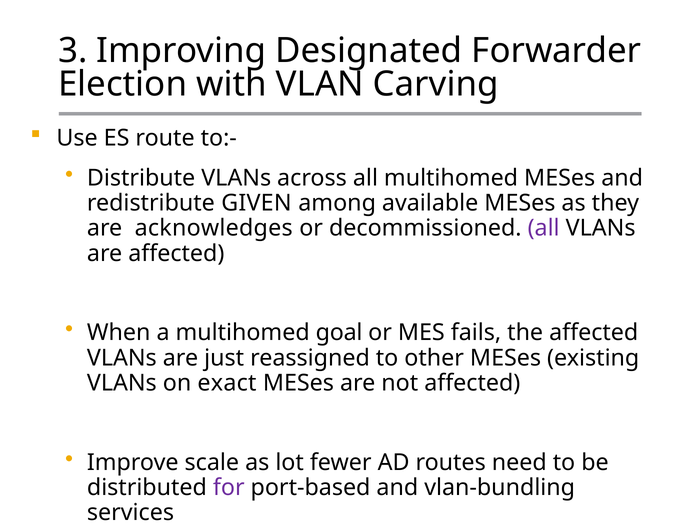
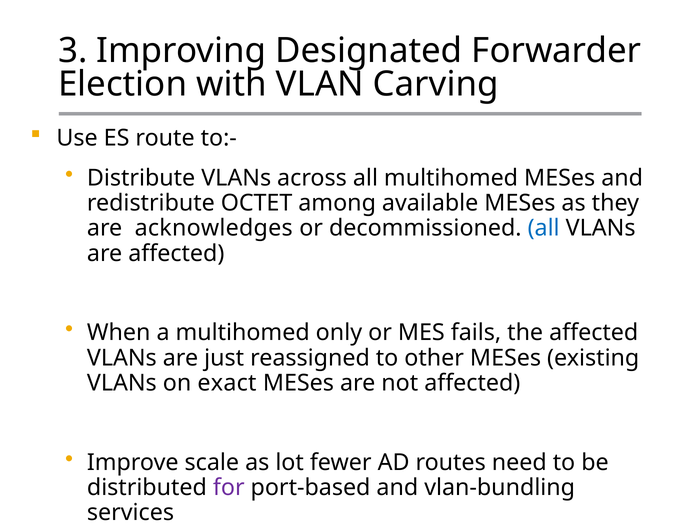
GIVEN: GIVEN -> OCTET
all at (544, 228) colour: purple -> blue
goal: goal -> only
